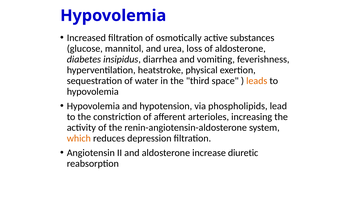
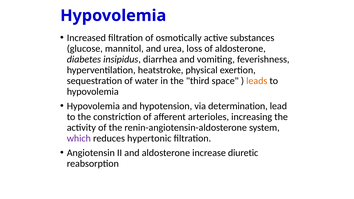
phospholipids: phospholipids -> determination
which colour: orange -> purple
depression: depression -> hypertonic
